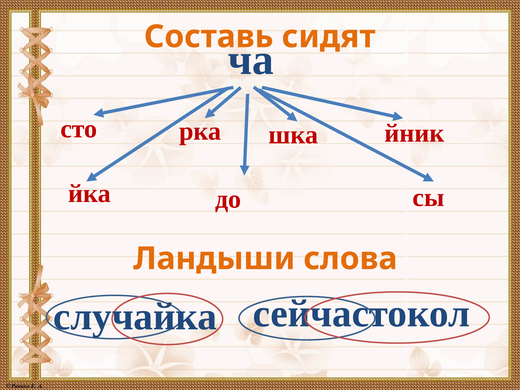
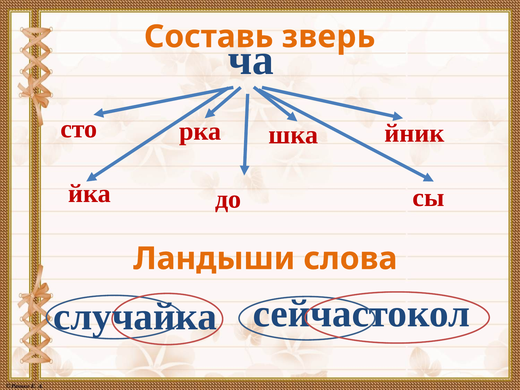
сидят: сидят -> зверь
